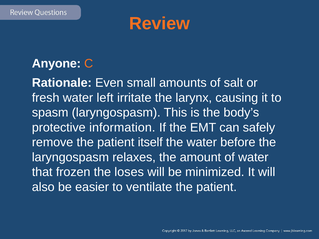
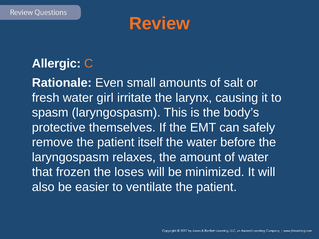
Anyone: Anyone -> Allergic
left: left -> girl
information: information -> themselves
